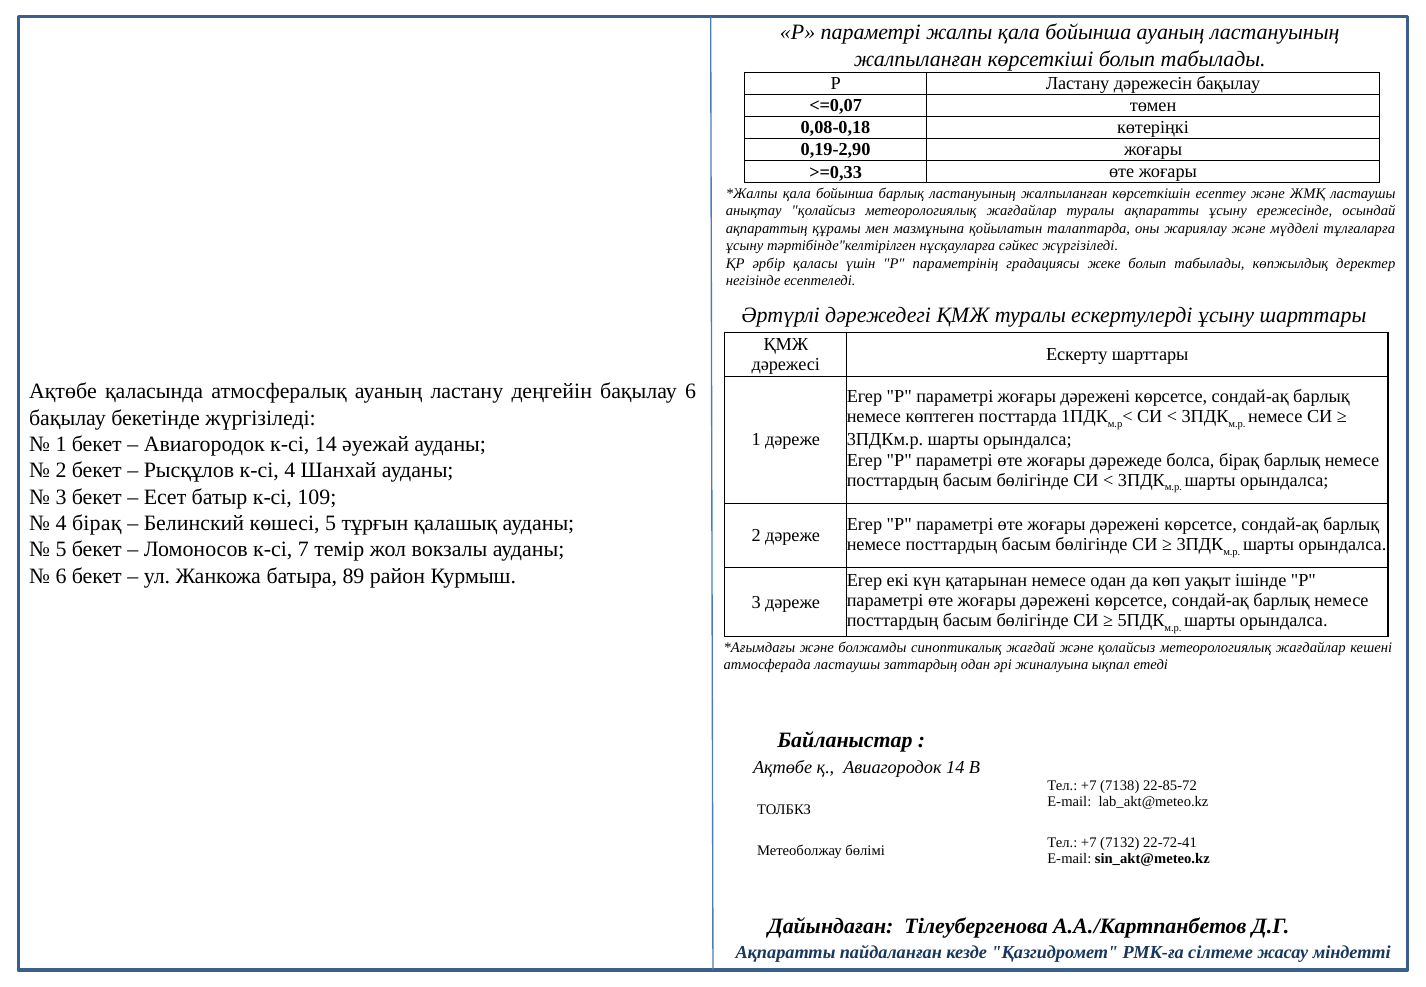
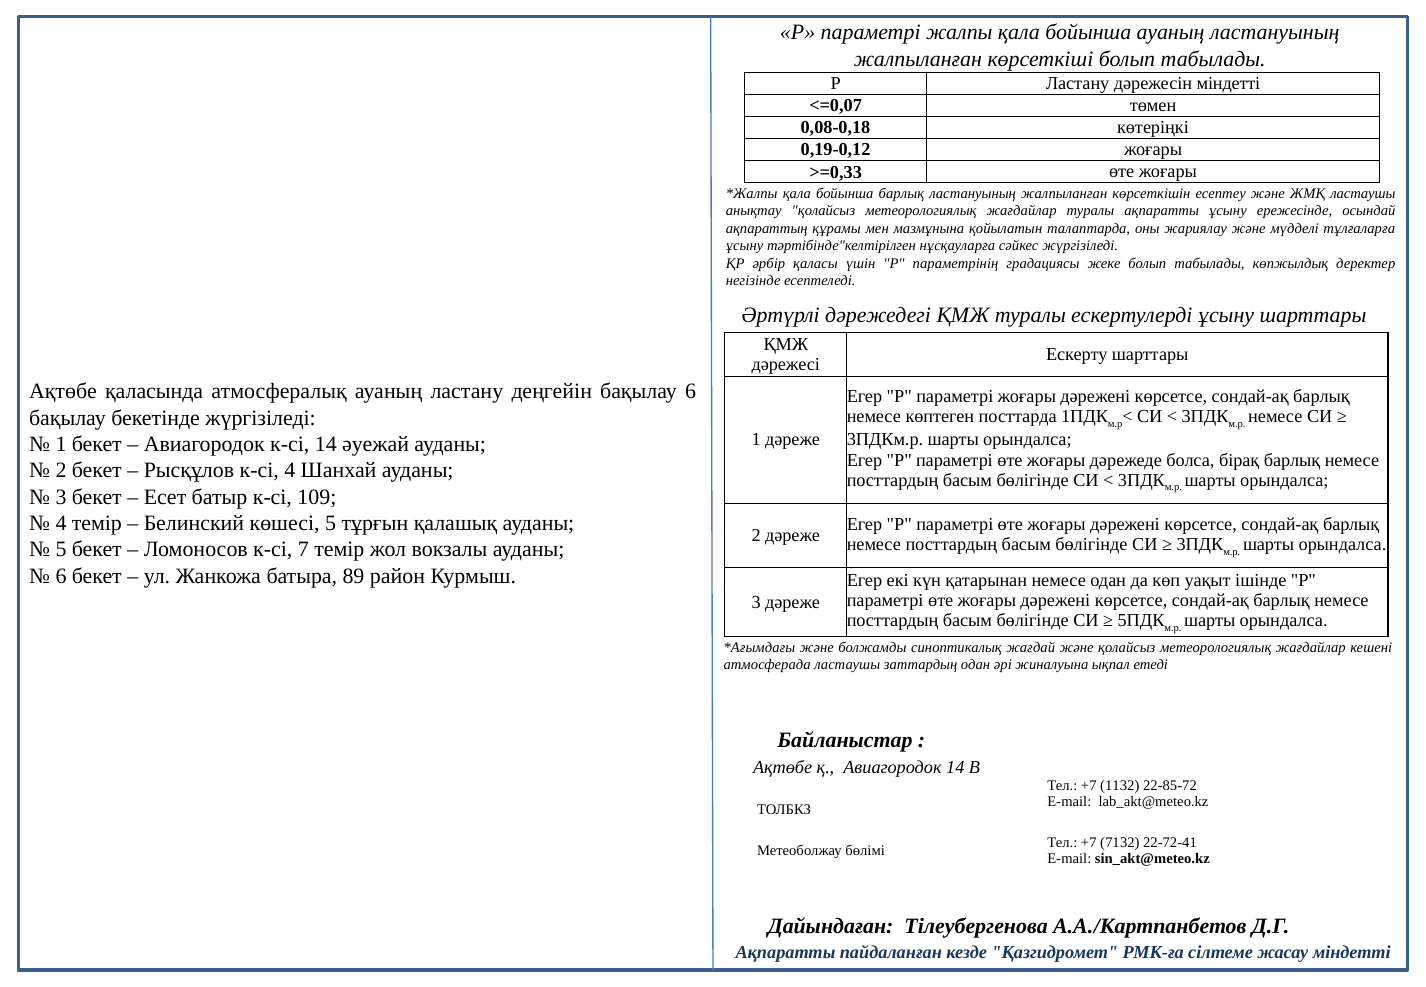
дәрежесін бақылау: бақылау -> міндетті
0,19-2,90: 0,19-2,90 -> 0,19-0,12
4 бірақ: бірақ -> темір
7138: 7138 -> 1132
